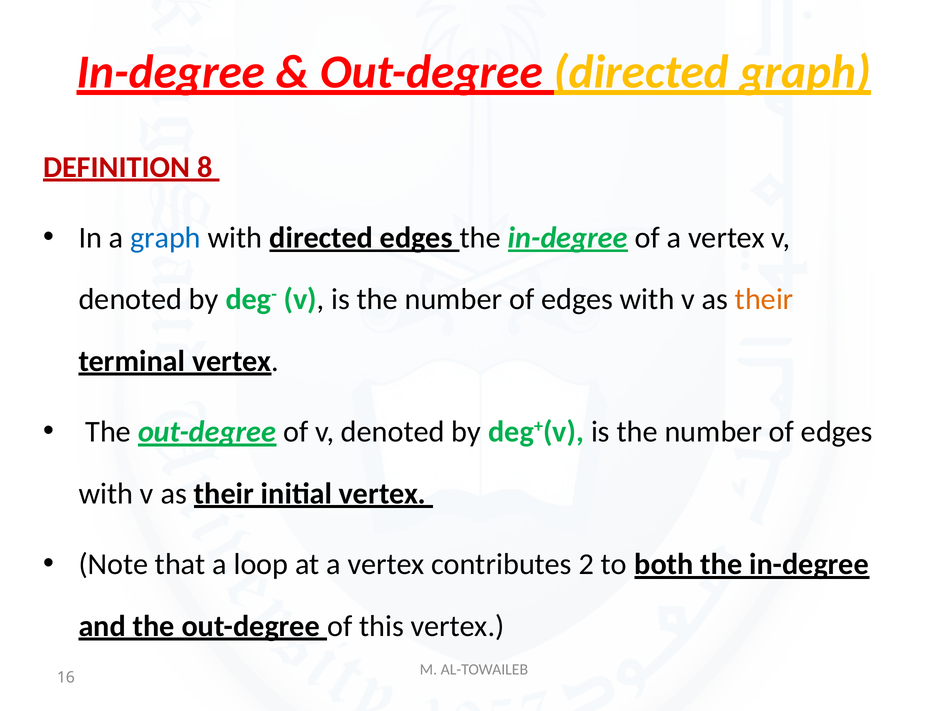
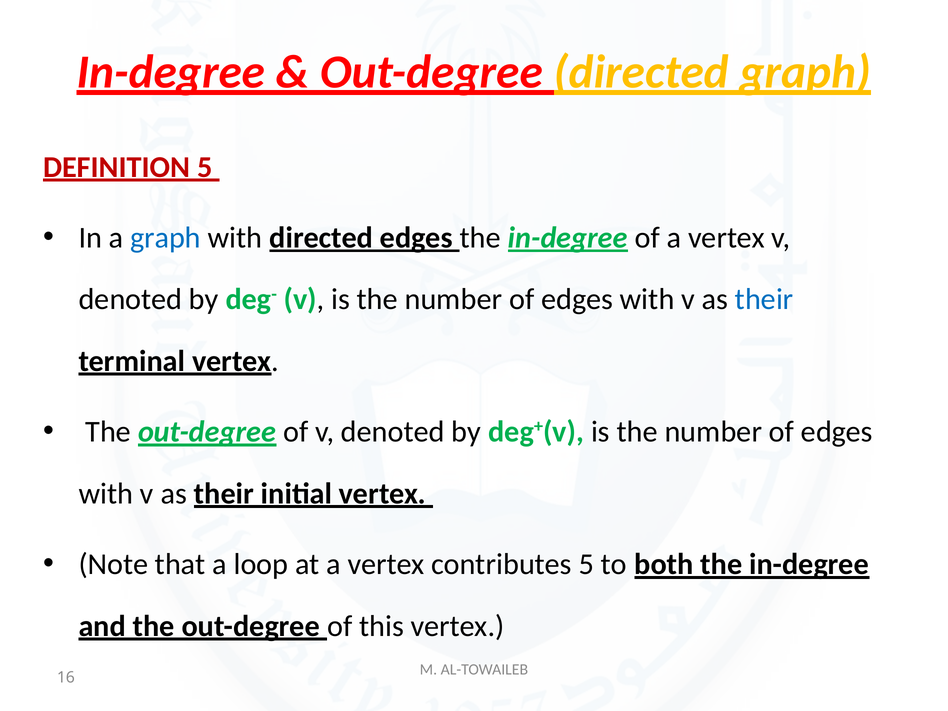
DEFINITION 8: 8 -> 5
their at (764, 299) colour: orange -> blue
contributes 2: 2 -> 5
